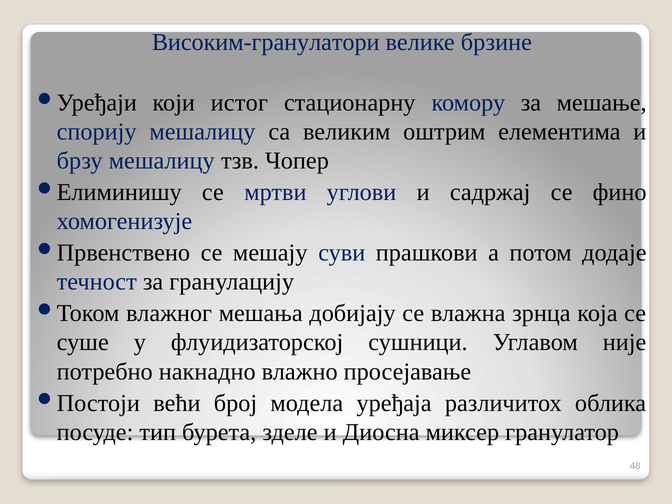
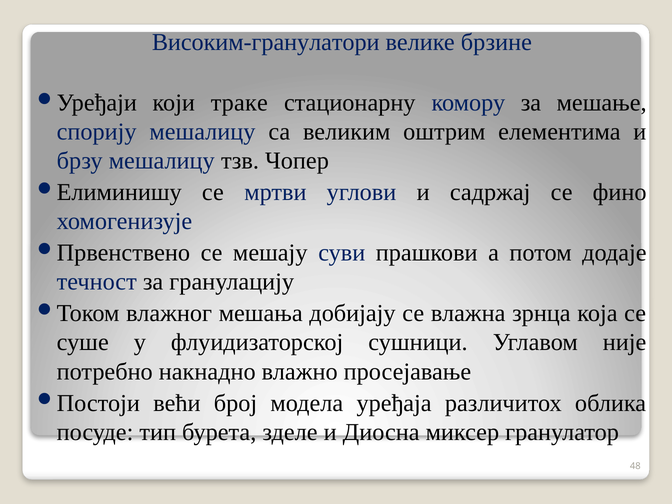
истог: истог -> траке
